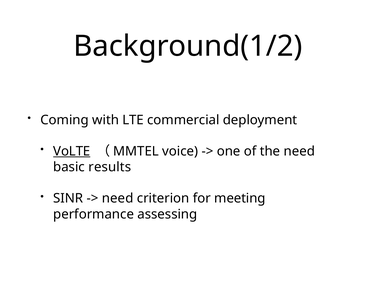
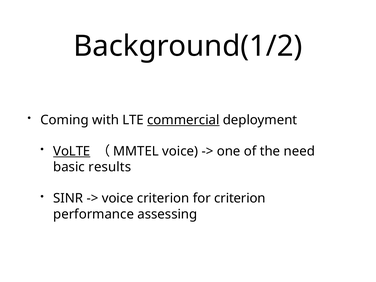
commercial underline: none -> present
need at (118, 198): need -> voice
for meeting: meeting -> criterion
